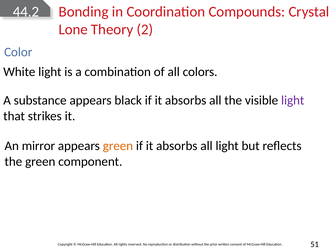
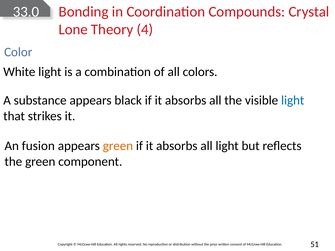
44.2: 44.2 -> 33.0
2: 2 -> 4
light at (293, 100) colour: purple -> blue
mirror: mirror -> fusion
